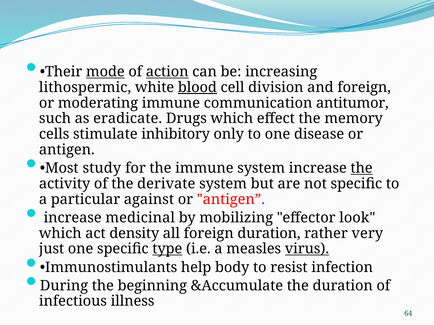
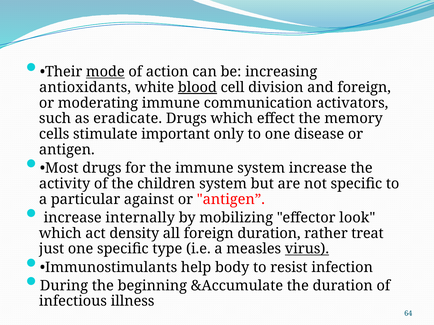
action underline: present -> none
lithospermic: lithospermic -> antioxidants
antitumor: antitumor -> activators
inhibitory: inhibitory -> important
Most study: study -> drugs
the at (362, 168) underline: present -> none
derivate: derivate -> children
medicinal: medicinal -> internally
very: very -> treat
type underline: present -> none
